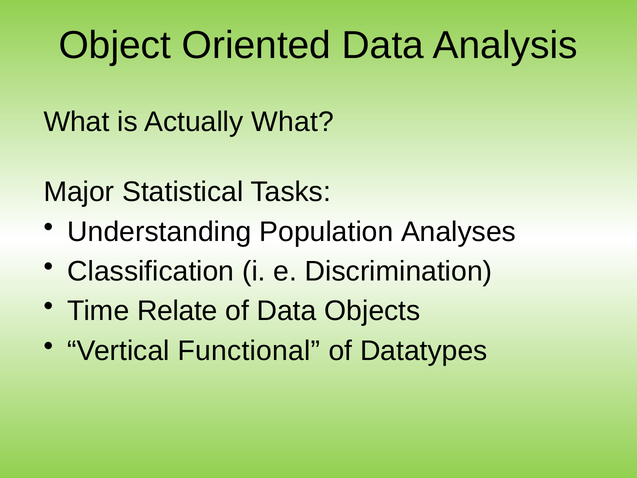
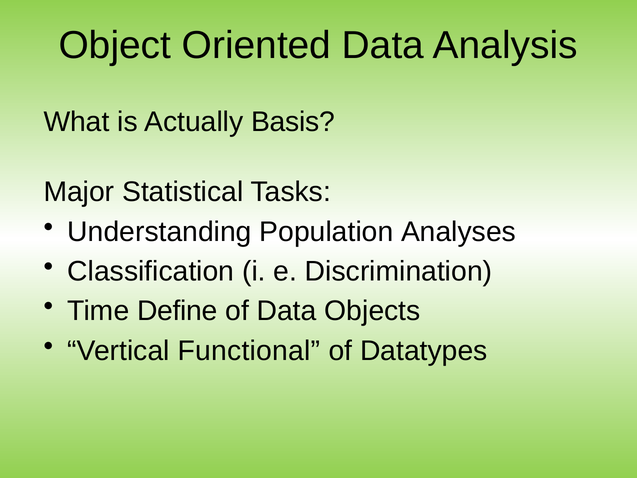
Actually What: What -> Basis
Relate: Relate -> Define
